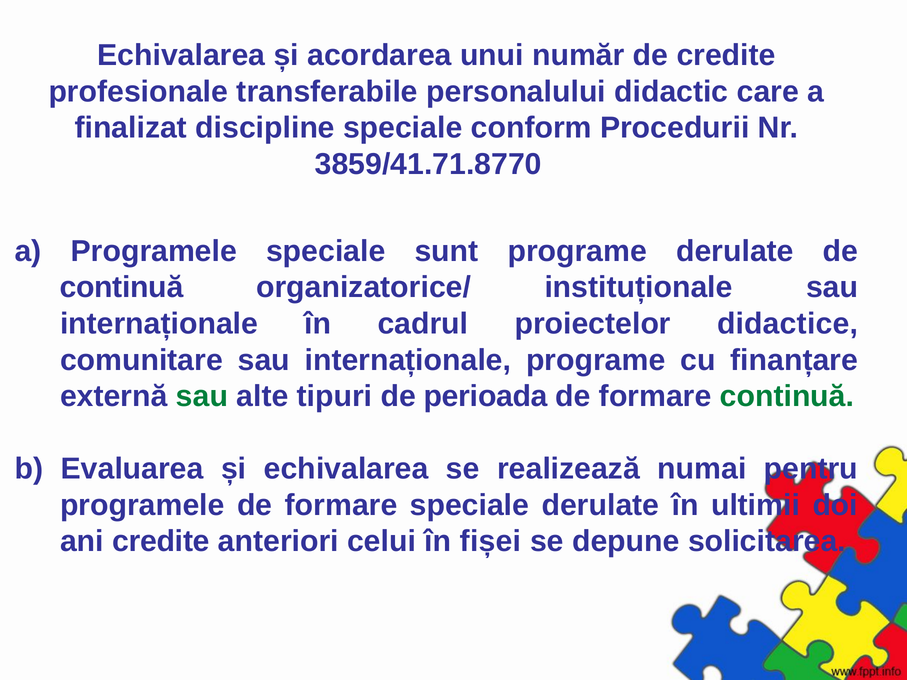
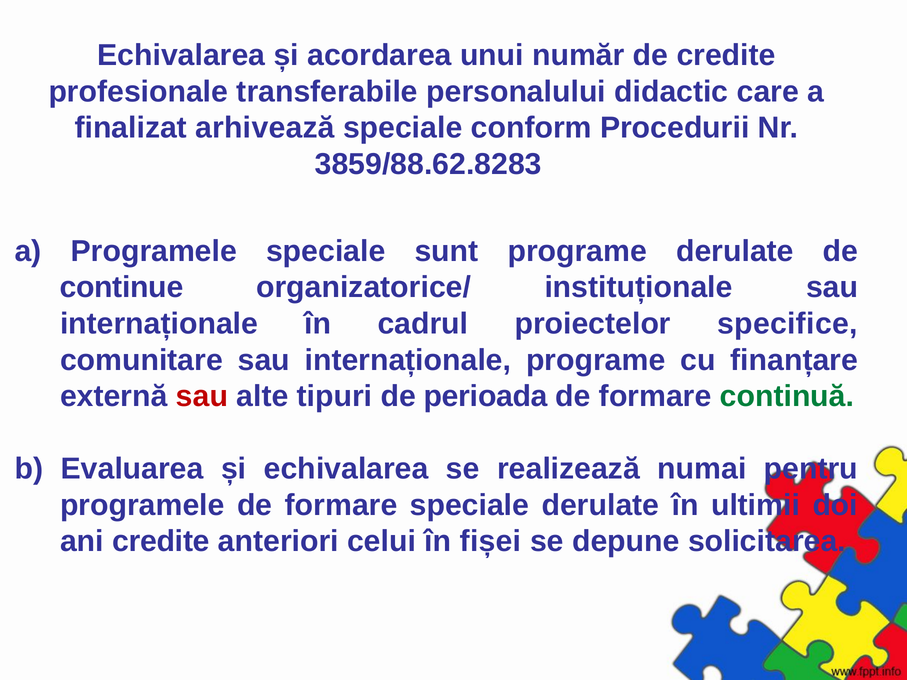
discipline: discipline -> arhivează
3859/41.71.8770: 3859/41.71.8770 -> 3859/88.62.8283
continuă at (121, 288): continuă -> continue
didactice: didactice -> specifice
sau at (202, 396) colour: green -> red
